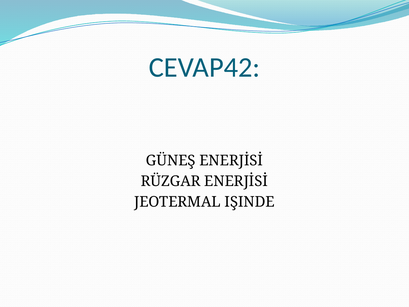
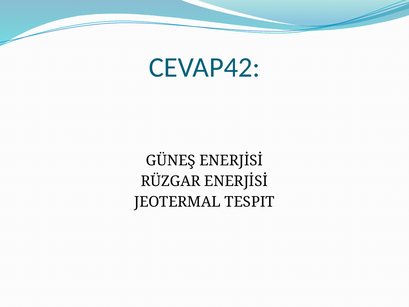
IŞINDE: IŞINDE -> TESPIT
